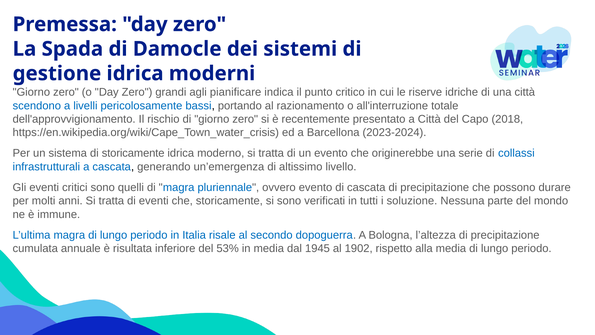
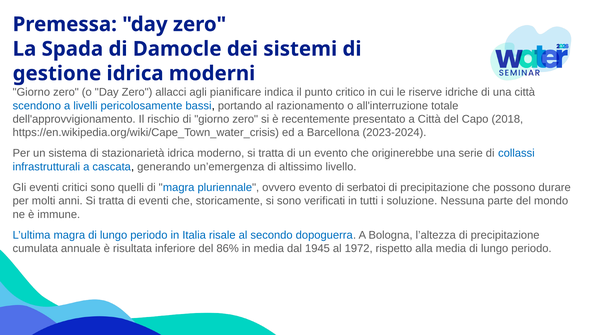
grandi: grandi -> allacci
di storicamente: storicamente -> stazionarietà
di cascata: cascata -> serbatoi
53%: 53% -> 86%
1902: 1902 -> 1972
